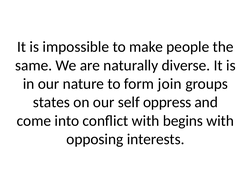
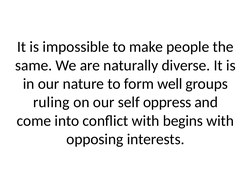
join: join -> well
states: states -> ruling
